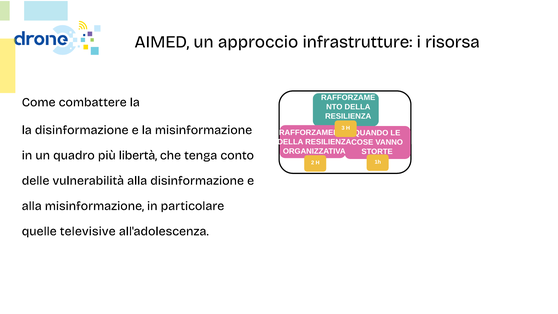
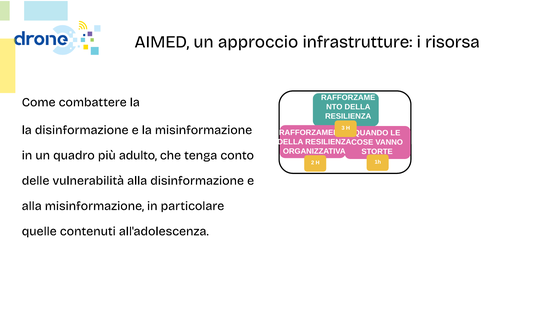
libertà: libertà -> adulto
televisive: televisive -> contenuti
